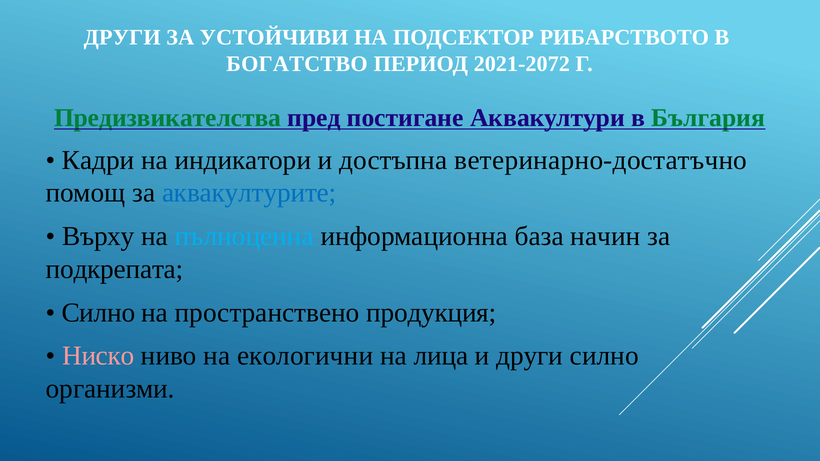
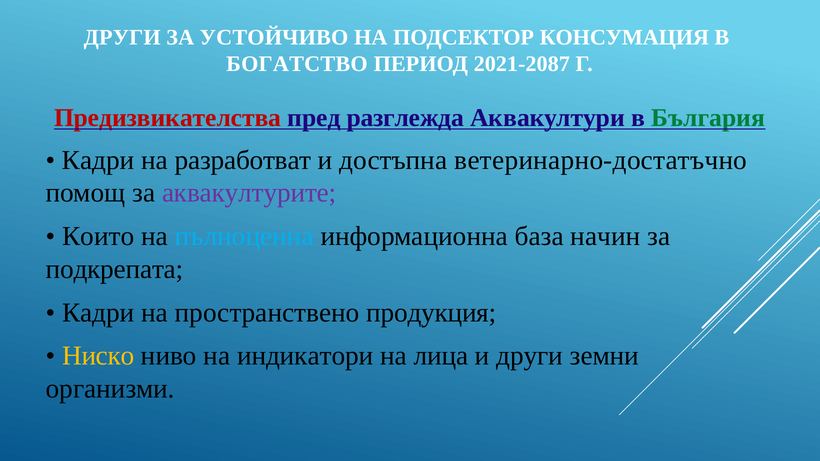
УСТОЙЧИВИ: УСТОЙЧИВИ -> УСТОЙЧИВО
РИБАРСТВОТО: РИБАРСТВОТО -> КОНСУМАЦИЯ
2021-2072: 2021-2072 -> 2021-2087
Предизвикателства colour: green -> red
постигане: постигане -> разглежда
индикатори: индикатори -> разработват
аквакултурите colour: blue -> purple
Върху: Върху -> Които
Силно at (98, 313): Силно -> Кадри
Ниско colour: pink -> yellow
екологични: екологични -> индикатори
други силно: силно -> земни
